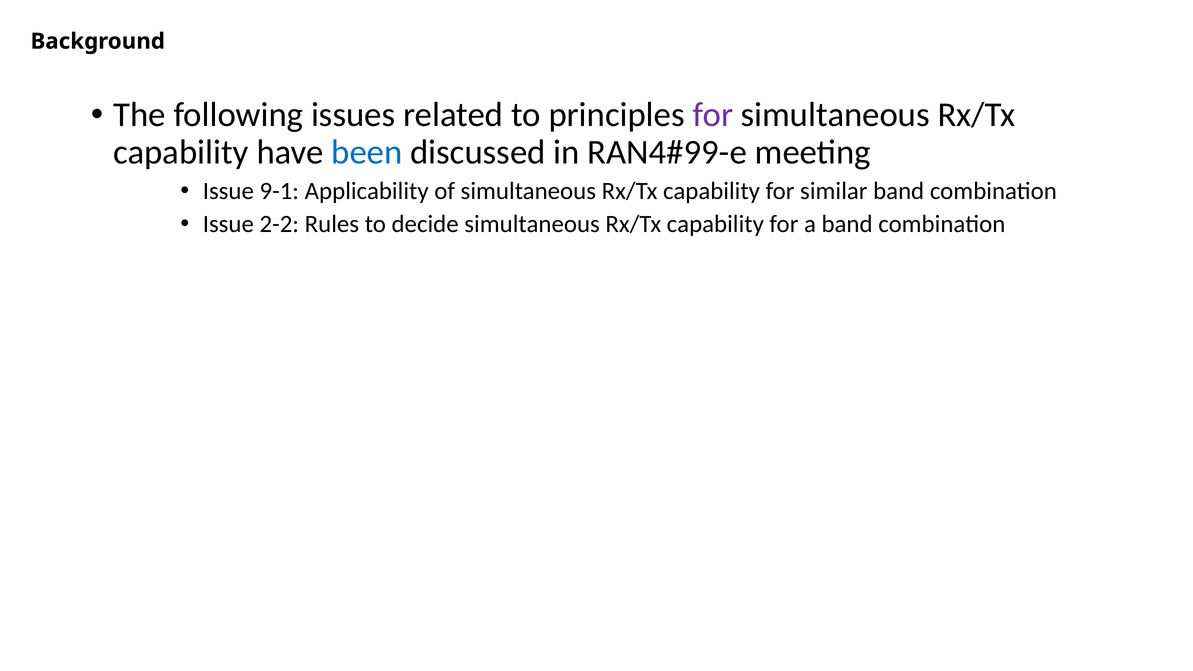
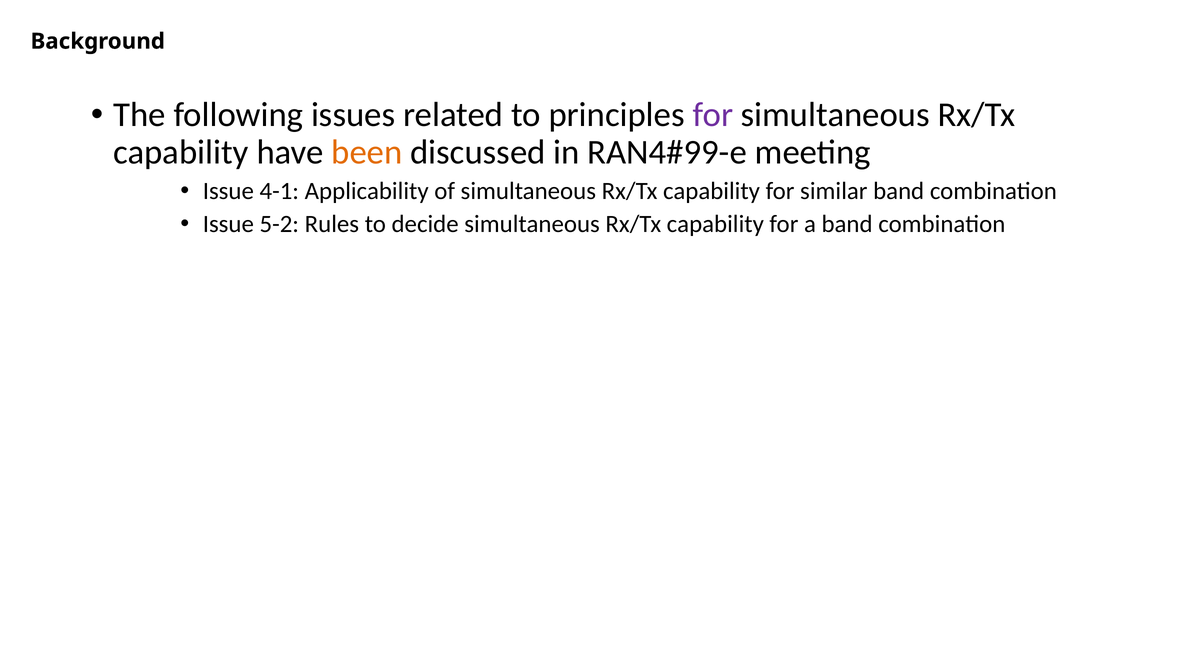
been colour: blue -> orange
9-1: 9-1 -> 4-1
2-2: 2-2 -> 5-2
